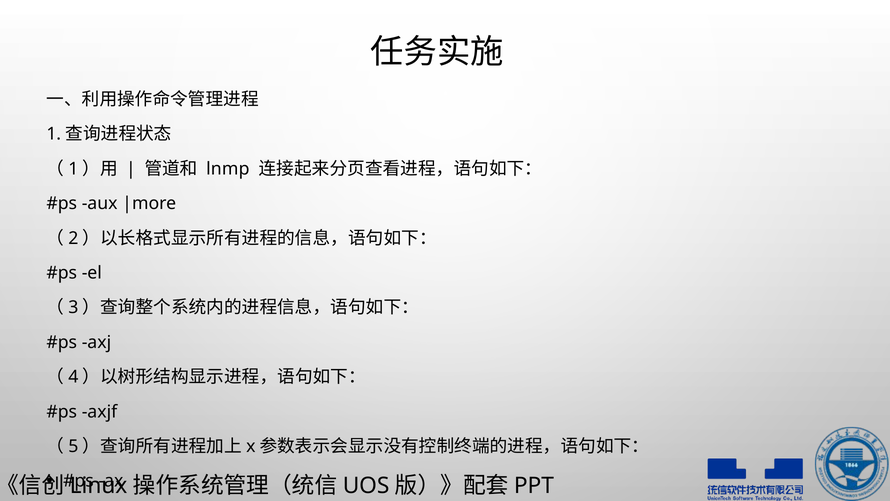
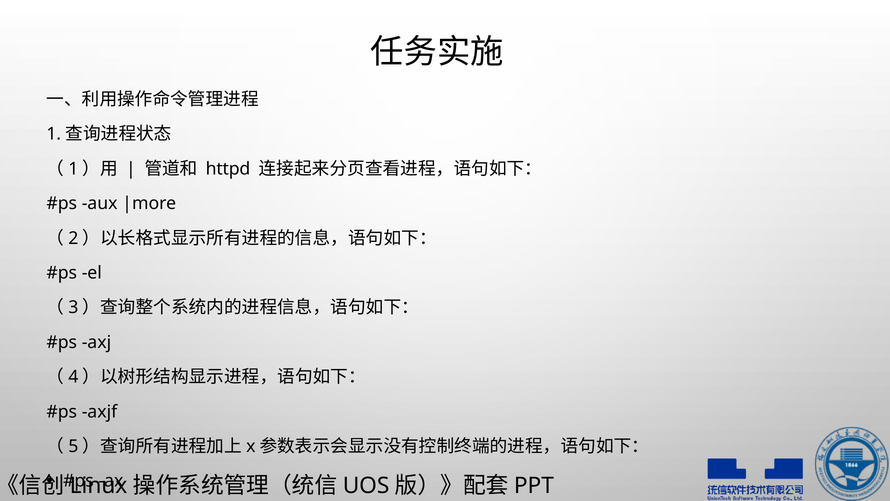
lnmp: lnmp -> httpd
